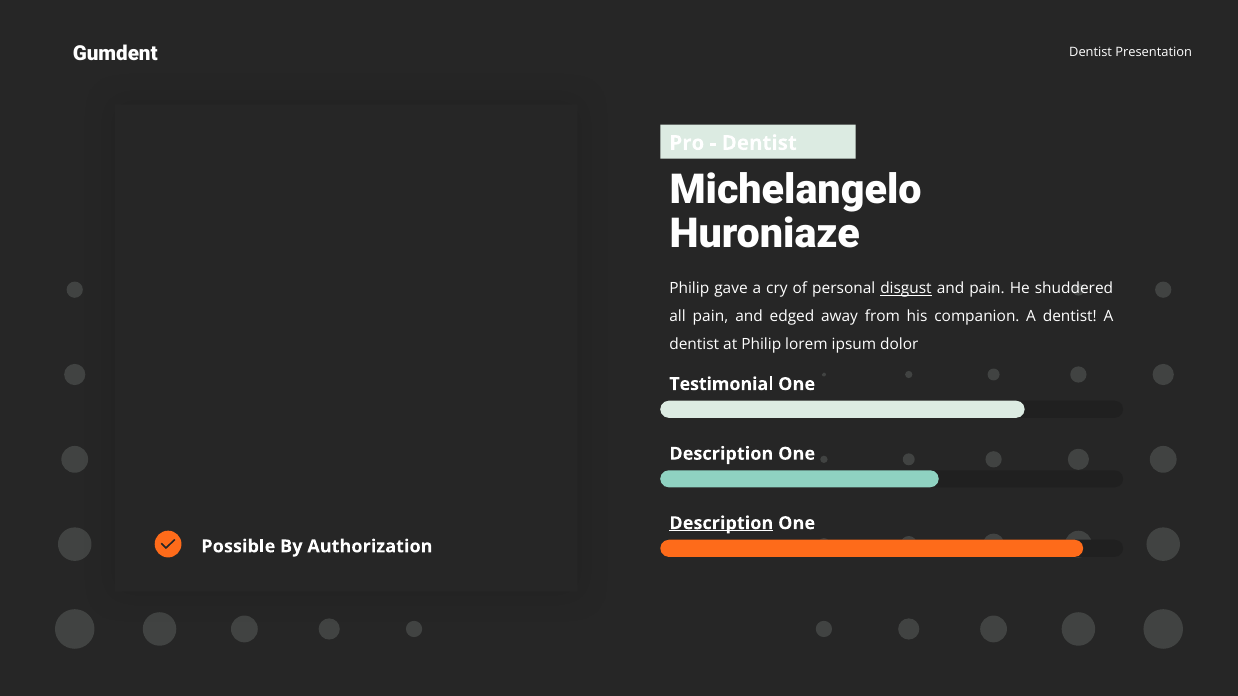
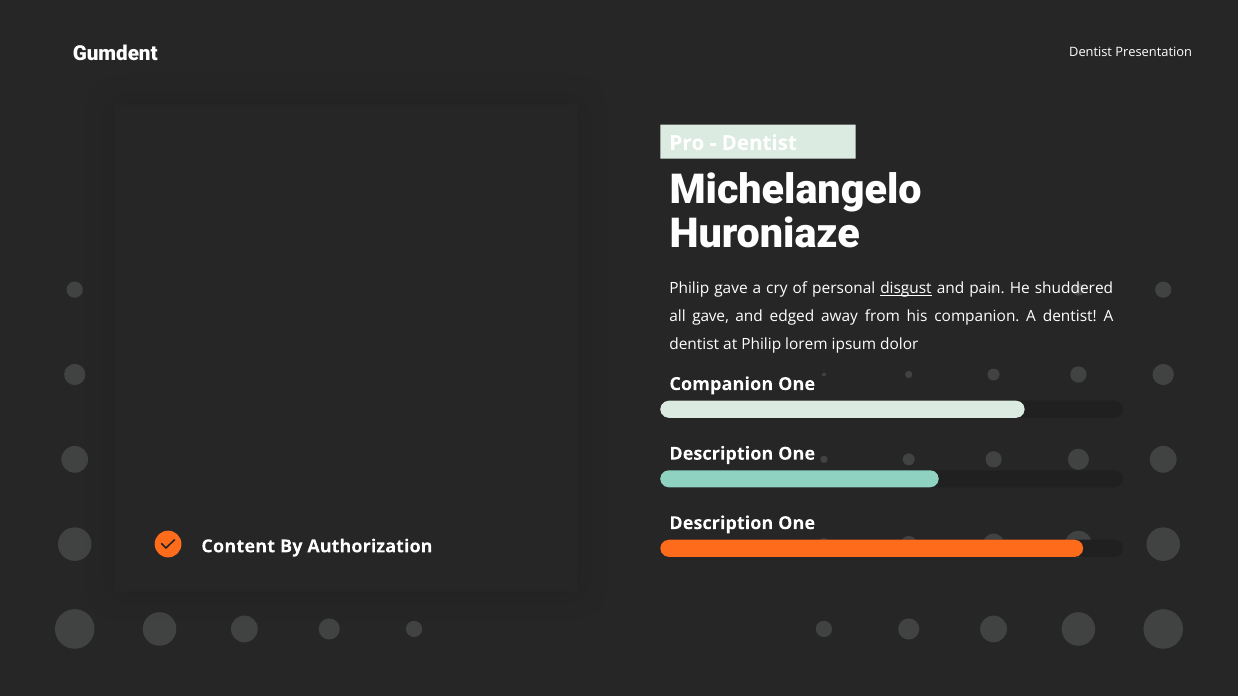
all pain: pain -> gave
Testimonial at (721, 384): Testimonial -> Companion
Description at (721, 523) underline: present -> none
Possible: Possible -> Content
